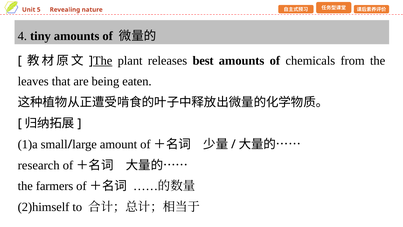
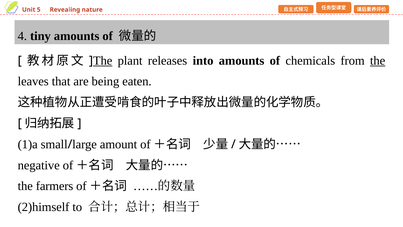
best: best -> into
the at (378, 60) underline: none -> present
research: research -> negative
